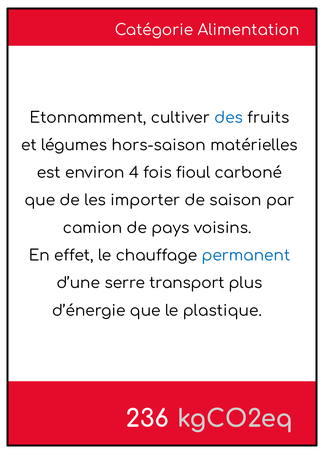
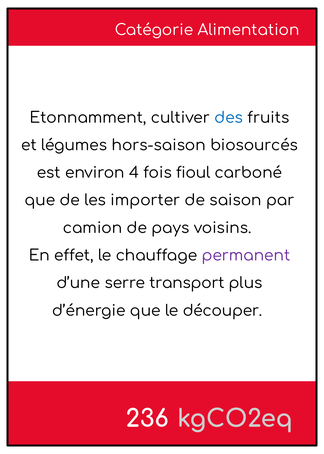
matérielles: matérielles -> biosourcés
permanent colour: blue -> purple
plastique: plastique -> découper
